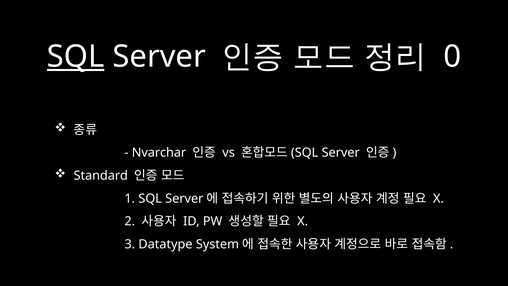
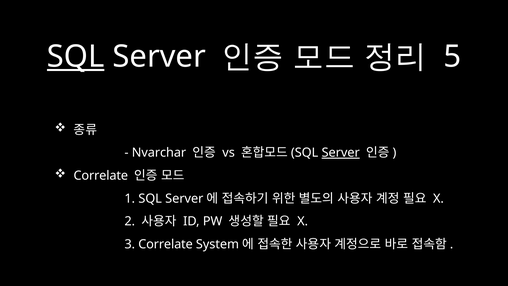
0: 0 -> 5
Server at (341, 153) underline: none -> present
Standard at (101, 175): Standard -> Correlate
3 Datatype: Datatype -> Correlate
